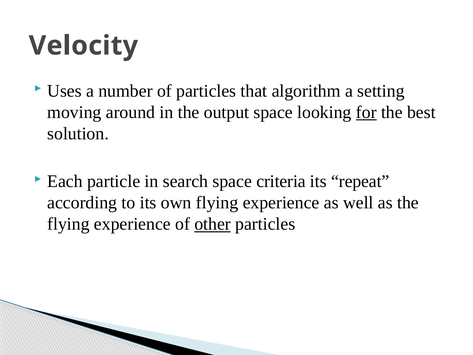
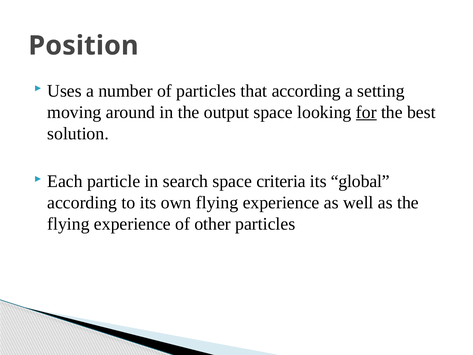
Velocity: Velocity -> Position
that algorithm: algorithm -> according
repeat: repeat -> global
other underline: present -> none
